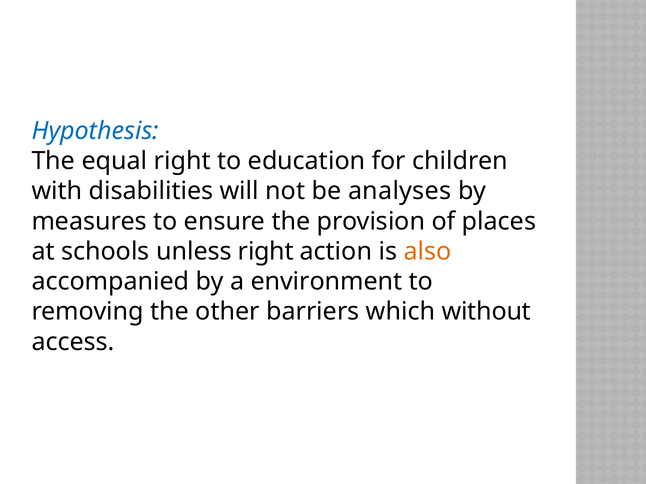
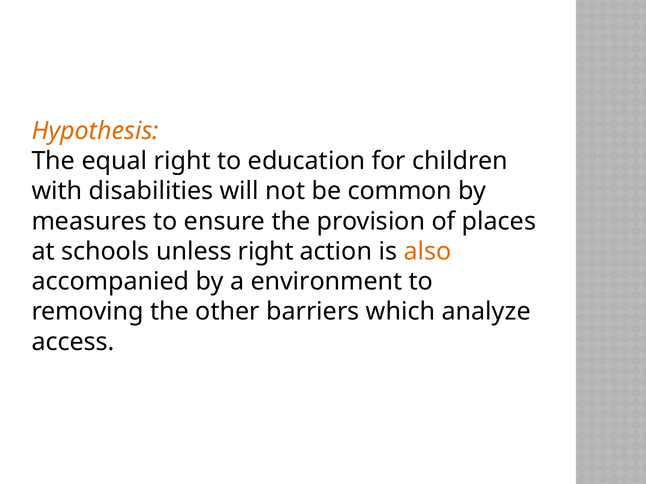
Hypothesis colour: blue -> orange
analyses: analyses -> common
without: without -> analyze
